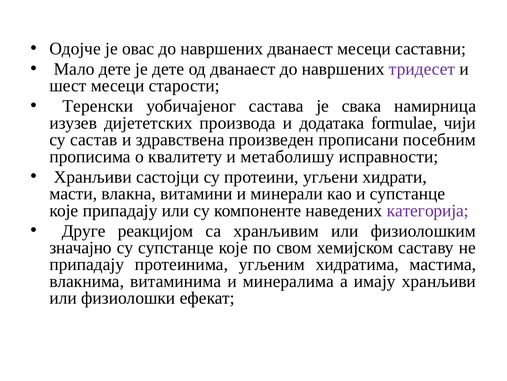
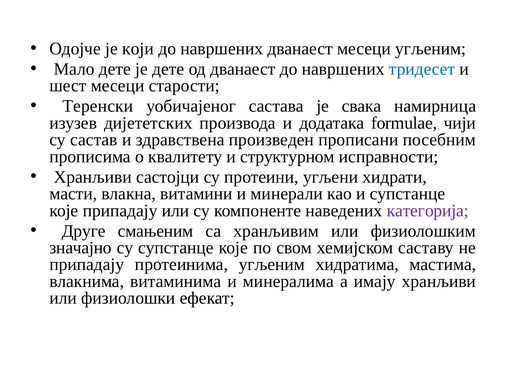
овас: овас -> који
месеци саставни: саставни -> угљеним
тридесет colour: purple -> blue
метаболишу: метаболишу -> структурном
реакцијом: реакцијом -> смањеним
